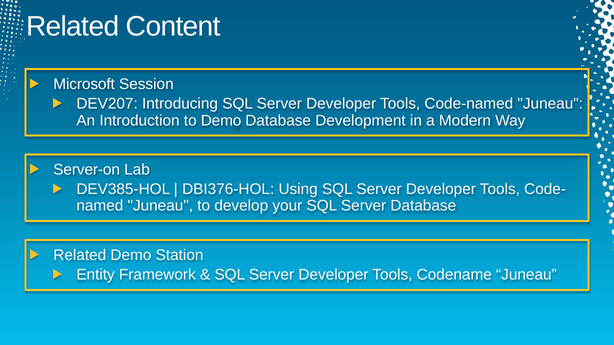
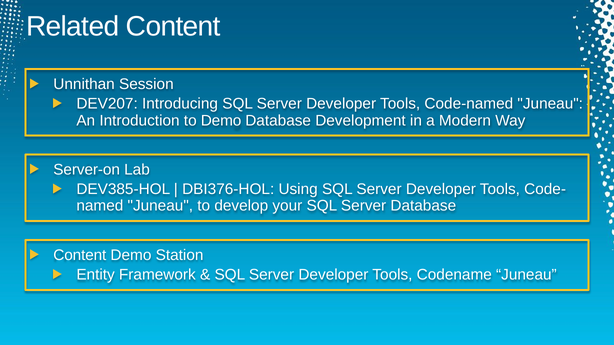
Microsoft: Microsoft -> Unnithan
Related at (80, 255): Related -> Content
